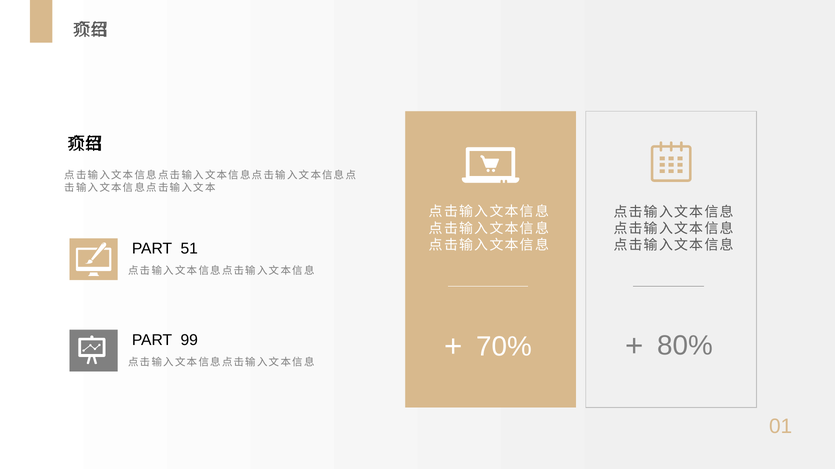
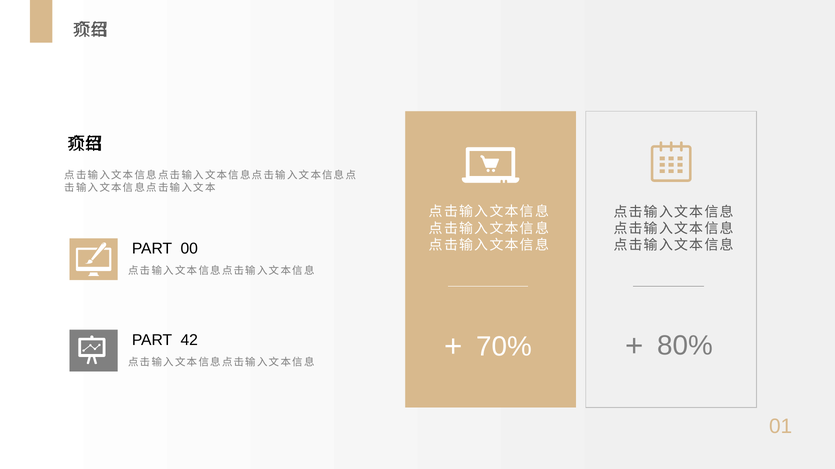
51: 51 -> 00
99: 99 -> 42
